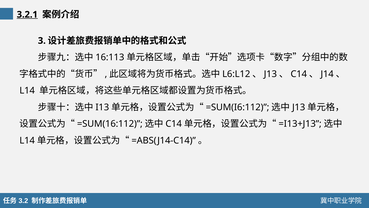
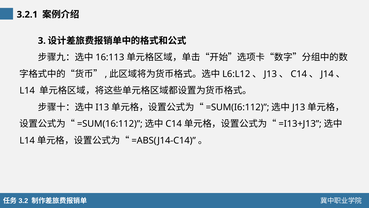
3.2.1 underline: present -> none
